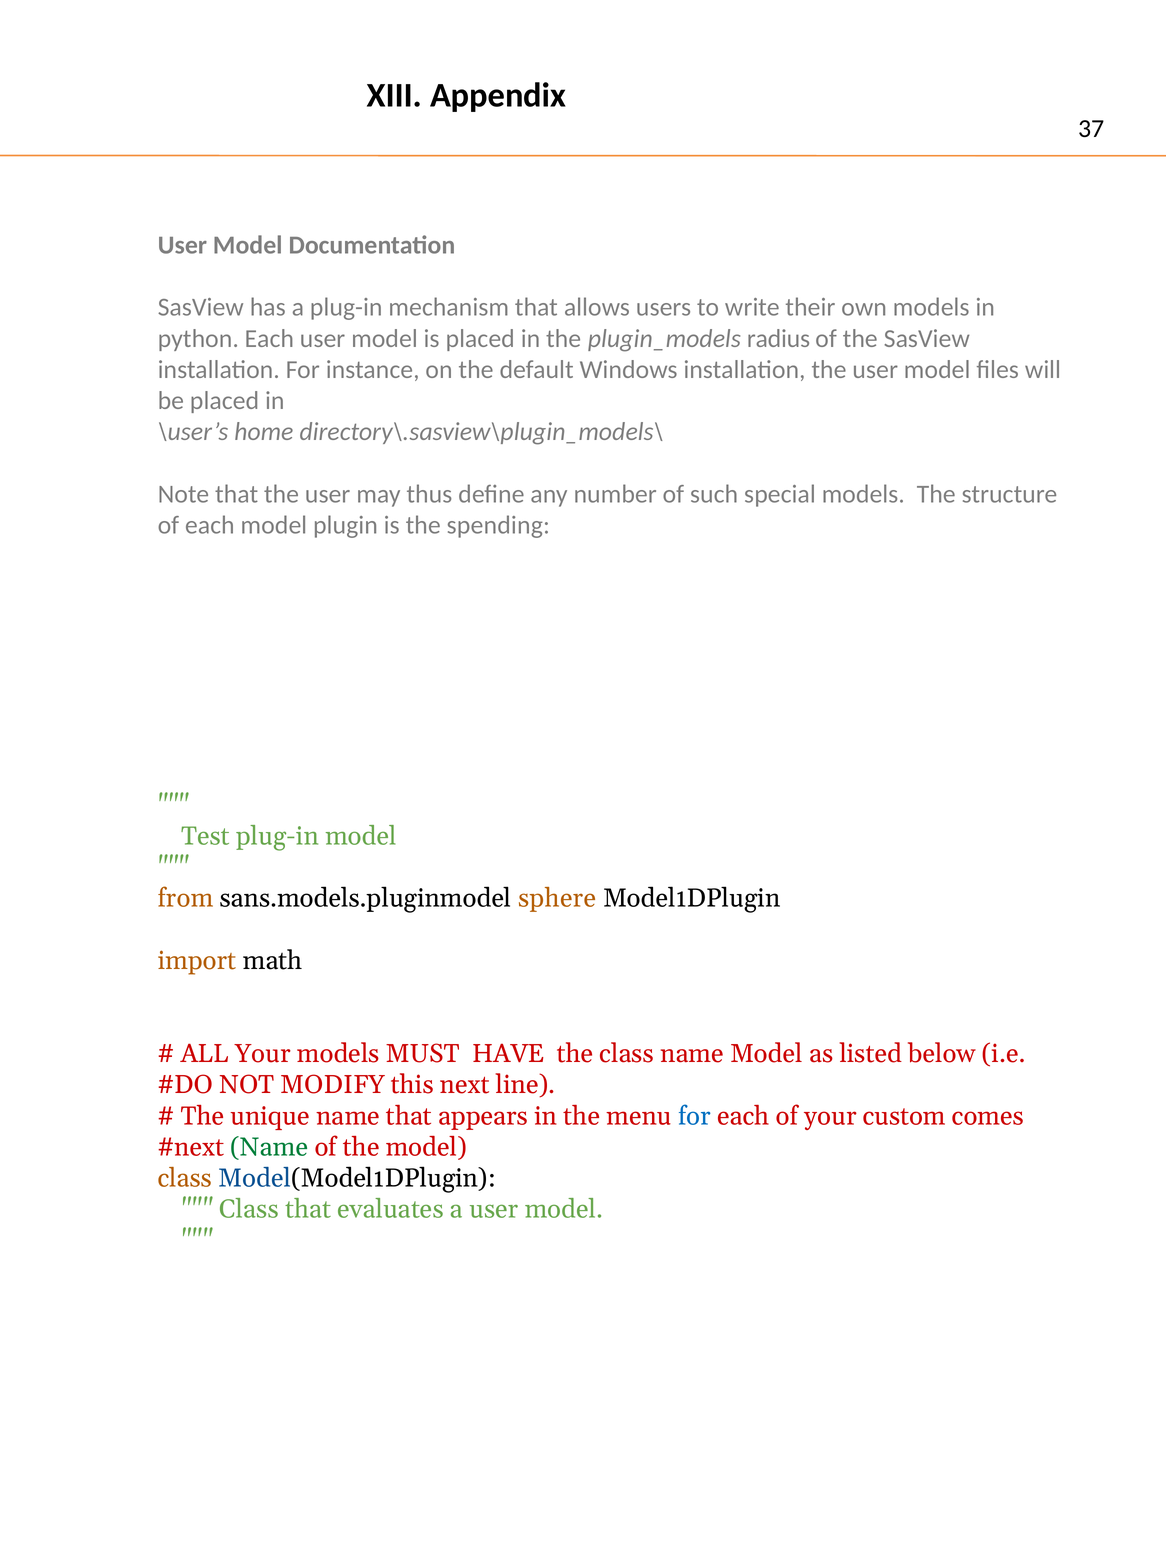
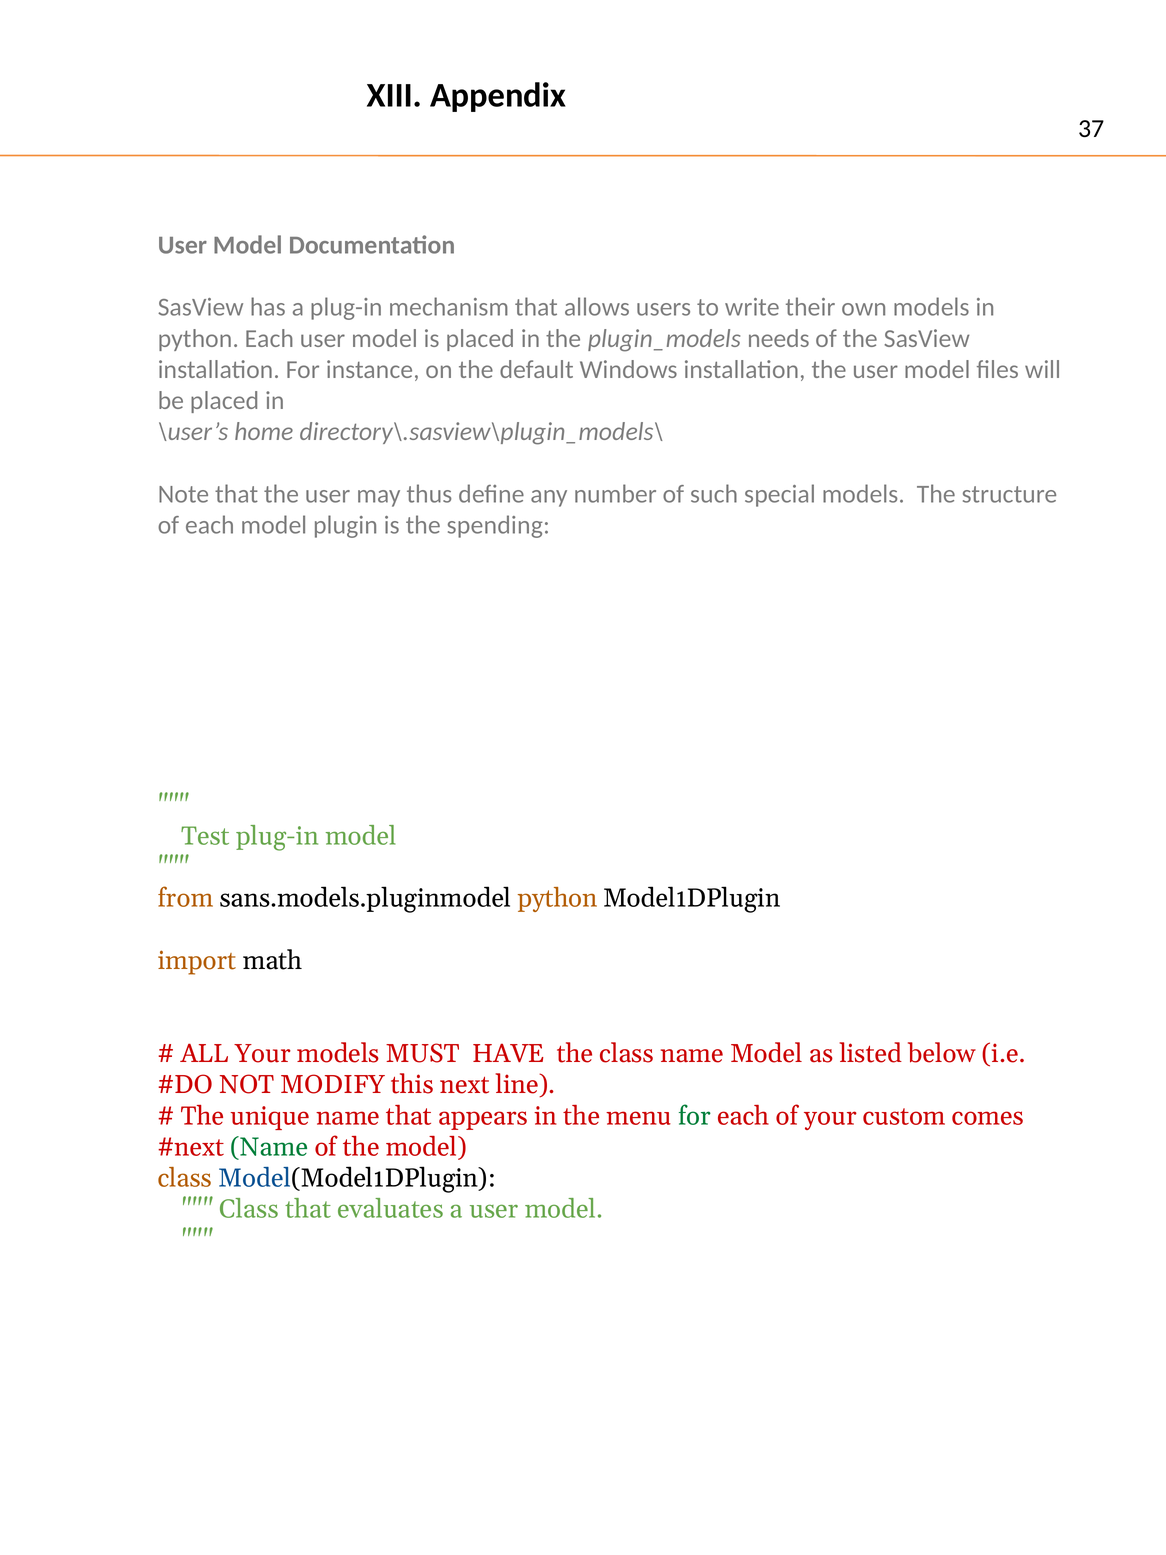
radius: radius -> needs
sans.models.pluginmodel sphere: sphere -> python
for at (695, 1116) colour: blue -> green
